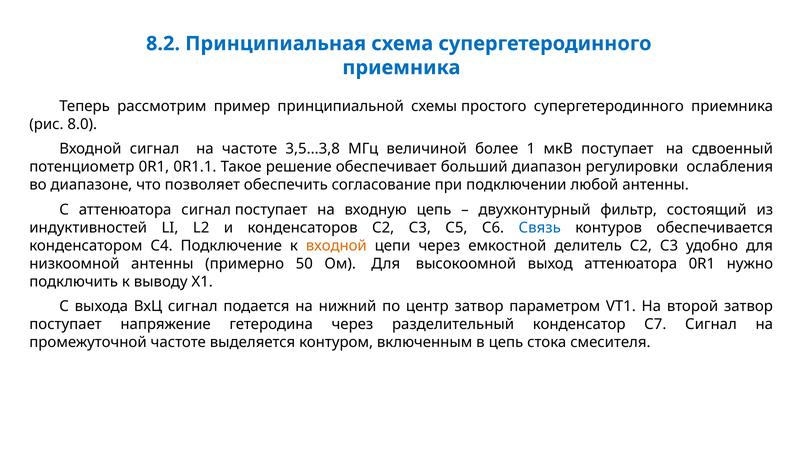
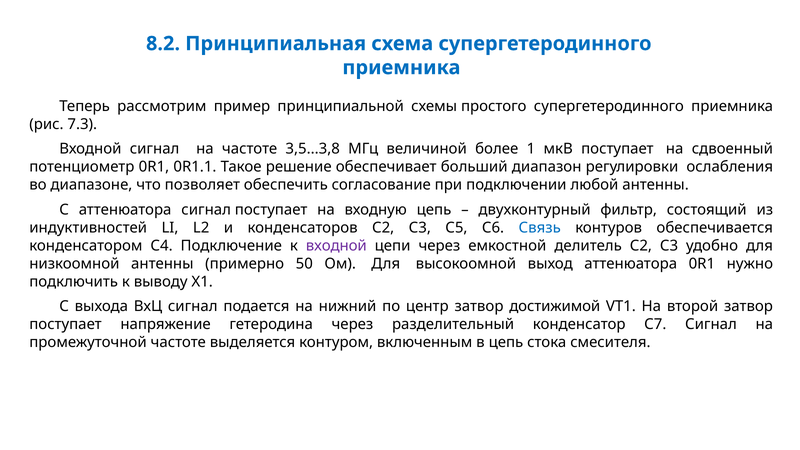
8.0: 8.0 -> 7.3
входной at (336, 246) colour: orange -> purple
параметром: параметром -> достижимой
